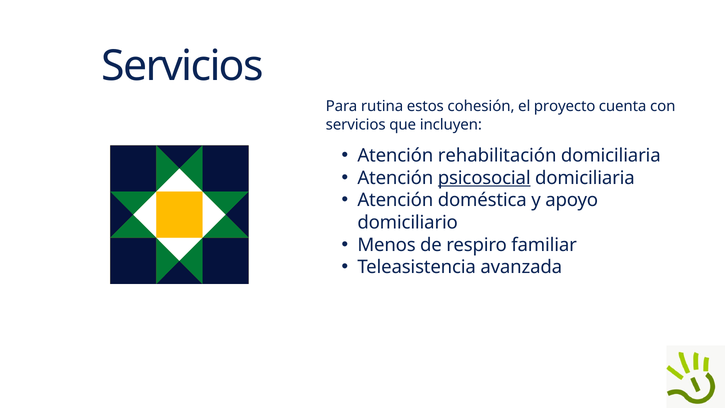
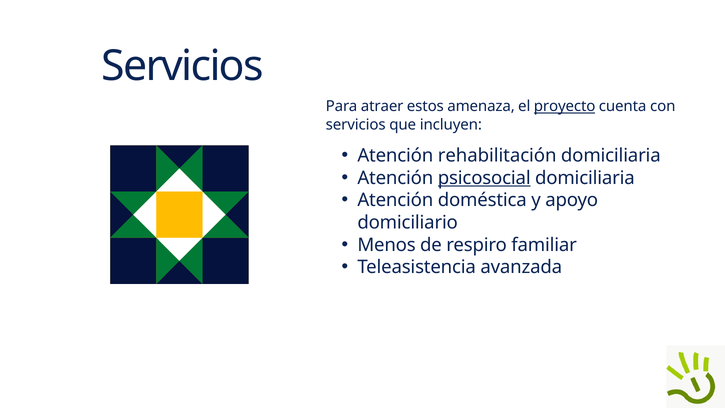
rutina: rutina -> atraer
cohesión: cohesión -> amenaza
proyecto underline: none -> present
